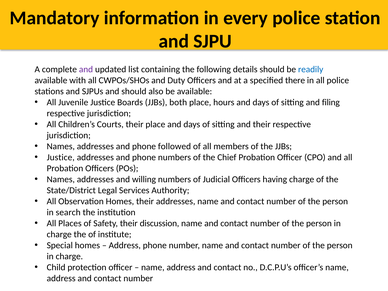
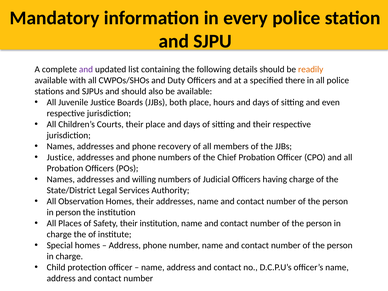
readily colour: blue -> orange
filing: filing -> even
followed: followed -> recovery
in search: search -> person
their discussion: discussion -> institution
